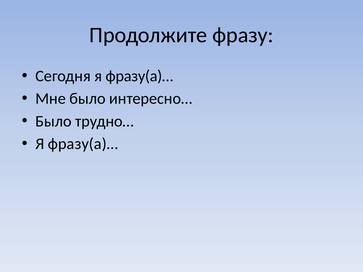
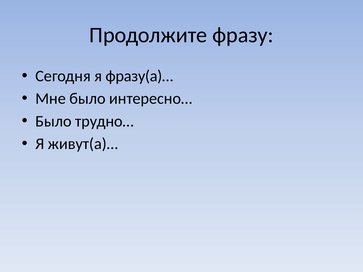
фразу(а)… at (83, 144): фразу(а)… -> живут(а)…
